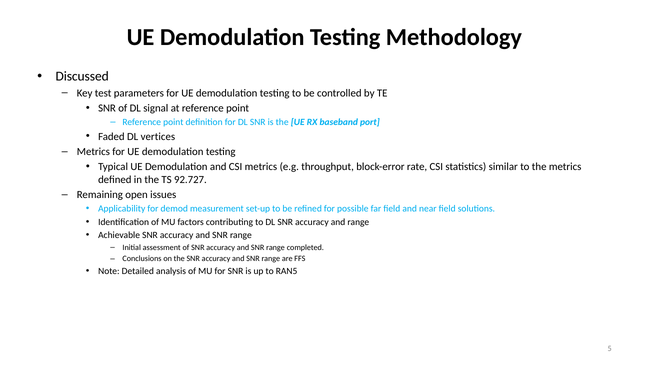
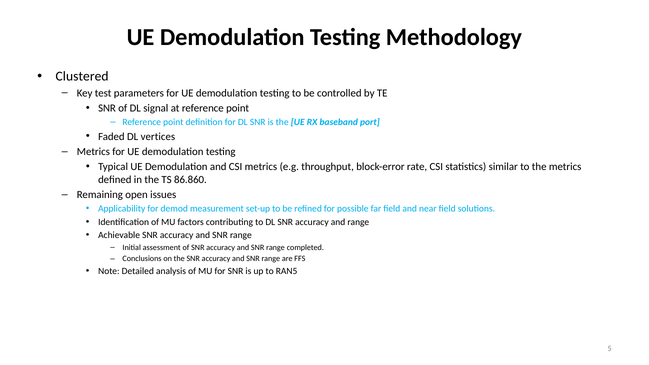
Discussed: Discussed -> Clustered
92.727: 92.727 -> 86.860
